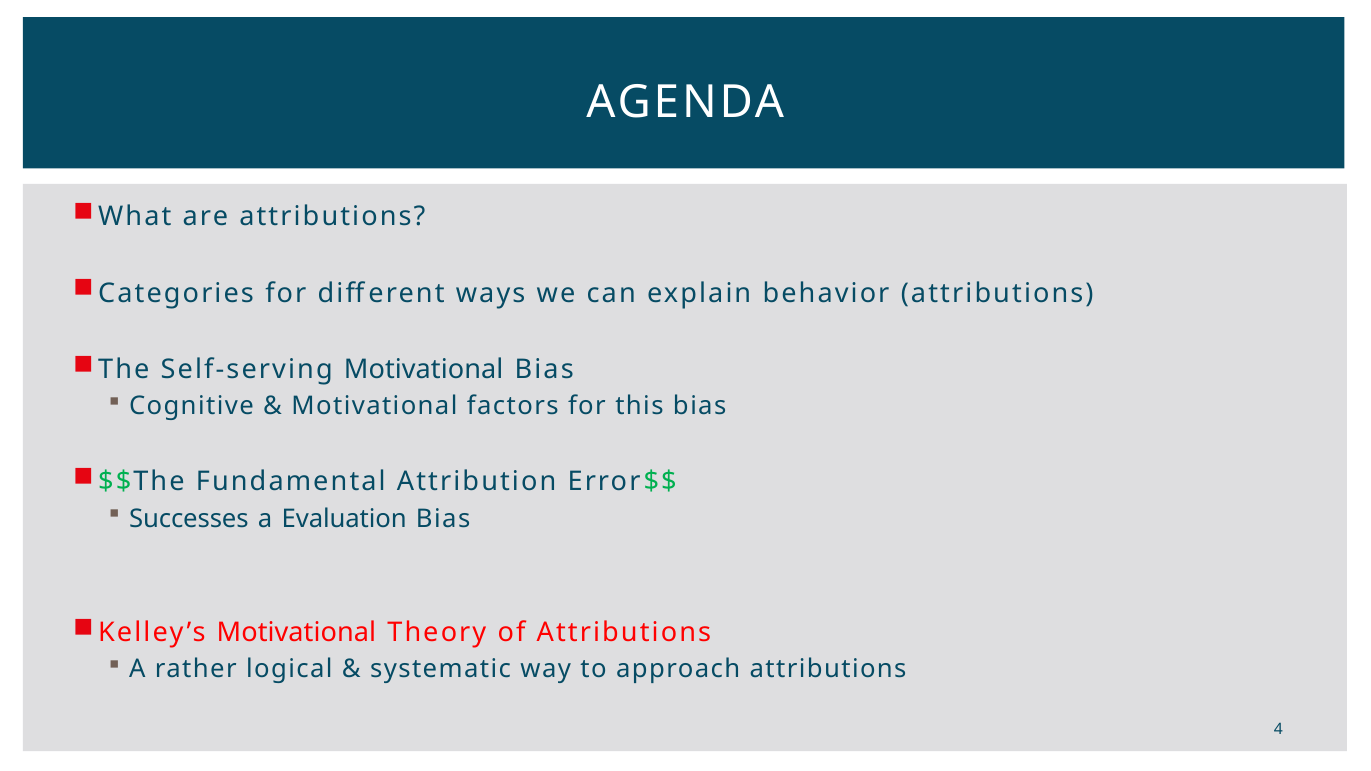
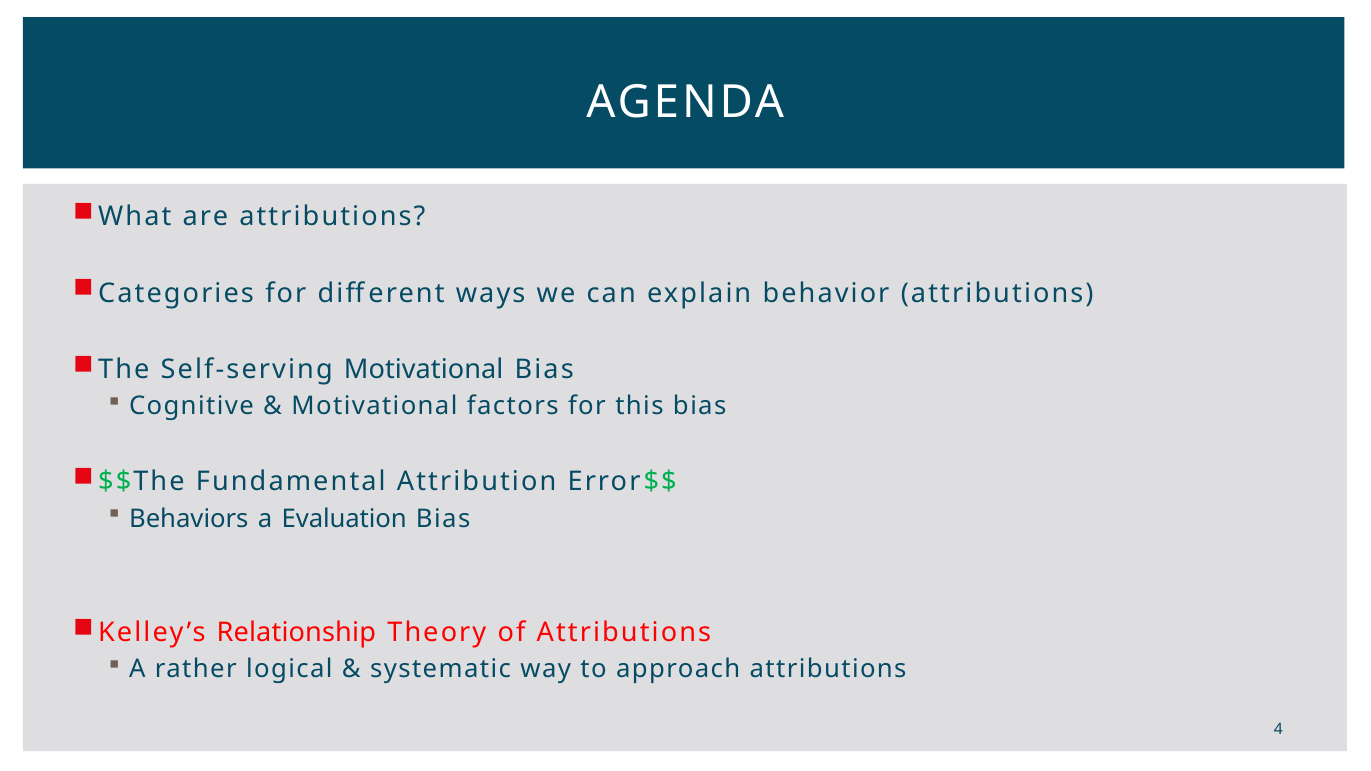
Successes: Successes -> Behaviors
Kelley’s Motivational: Motivational -> Relationship
